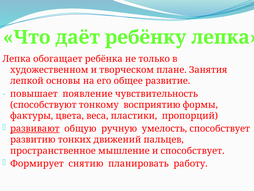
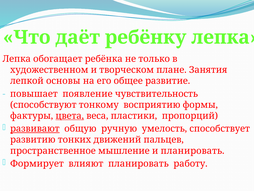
цвета underline: none -> present
и способствует: способствует -> планировать
снятию: снятию -> влияют
